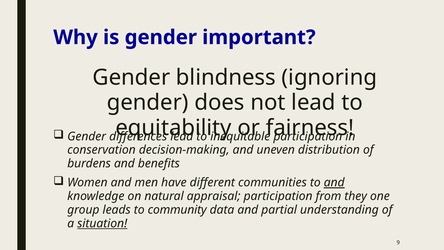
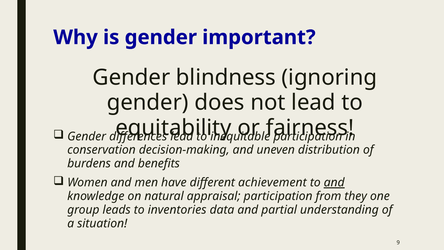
communities: communities -> achievement
community: community -> inventories
situation underline: present -> none
